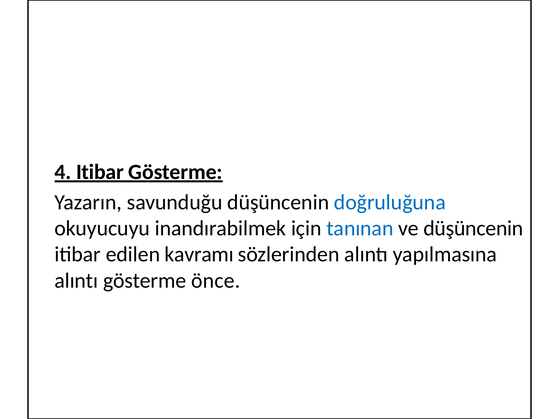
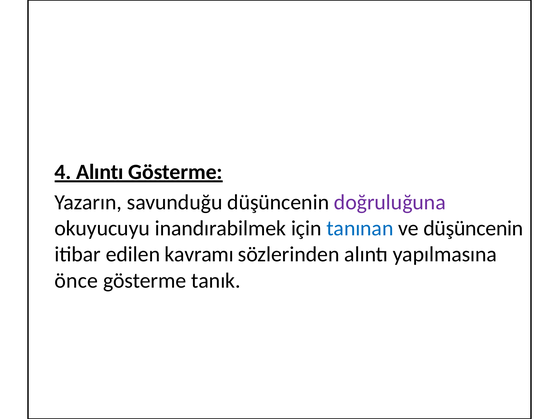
4 Itibar: Itibar -> Alıntı
doğruluğuna colour: blue -> purple
alıntı at (76, 281): alıntı -> önce
önce: önce -> tanık
